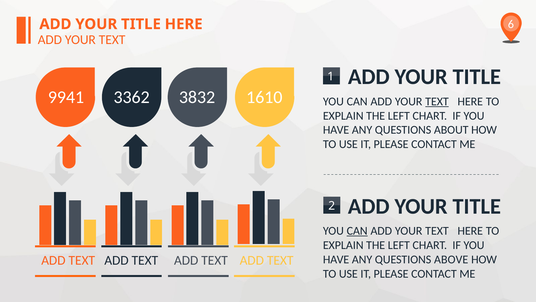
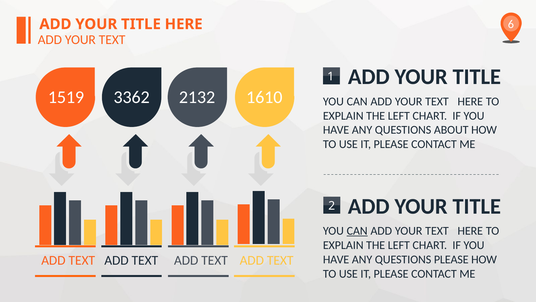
9941: 9941 -> 1519
3832: 3832 -> 2132
TEXT at (437, 101) underline: present -> none
QUESTIONS ABOVE: ABOVE -> PLEASE
